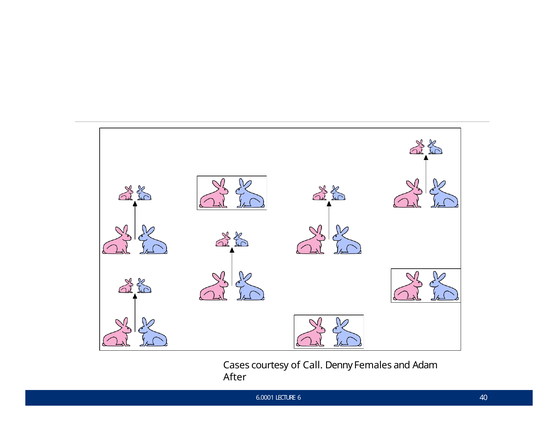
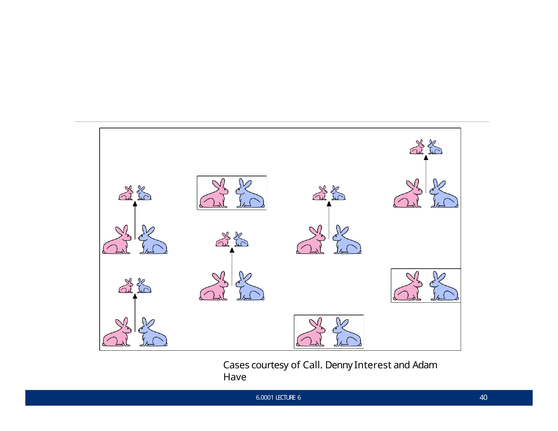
Females: Females -> Interest
After: After -> Have
